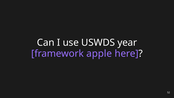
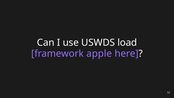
year: year -> load
